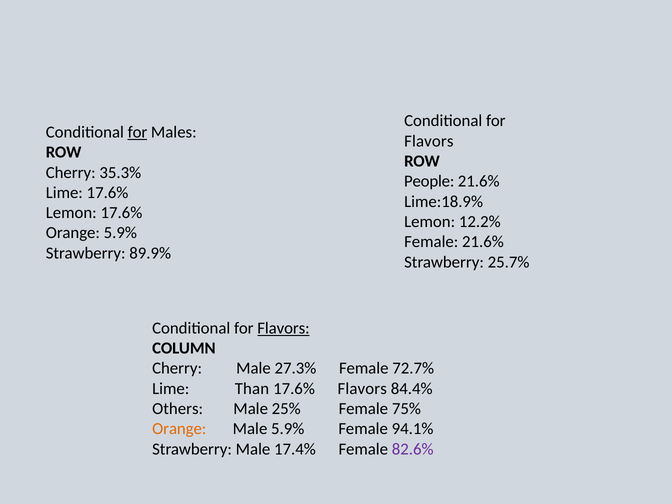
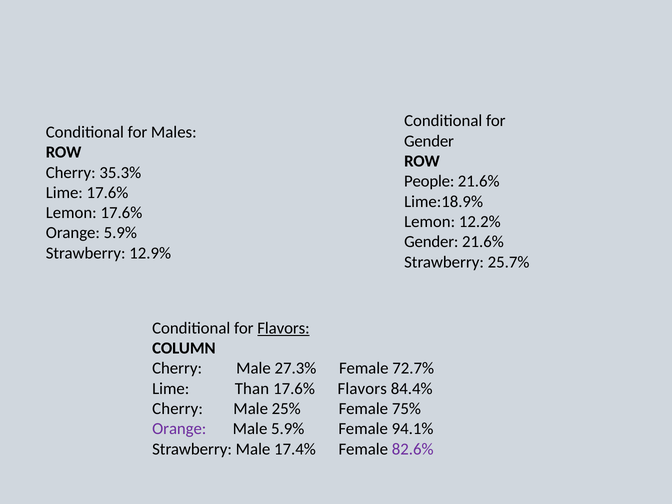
for at (138, 132) underline: present -> none
Flavors at (429, 141): Flavors -> Gender
Female at (431, 242): Female -> Gender
89.9%: 89.9% -> 12.9%
Others at (178, 409): Others -> Cherry
Orange at (179, 429) colour: orange -> purple
